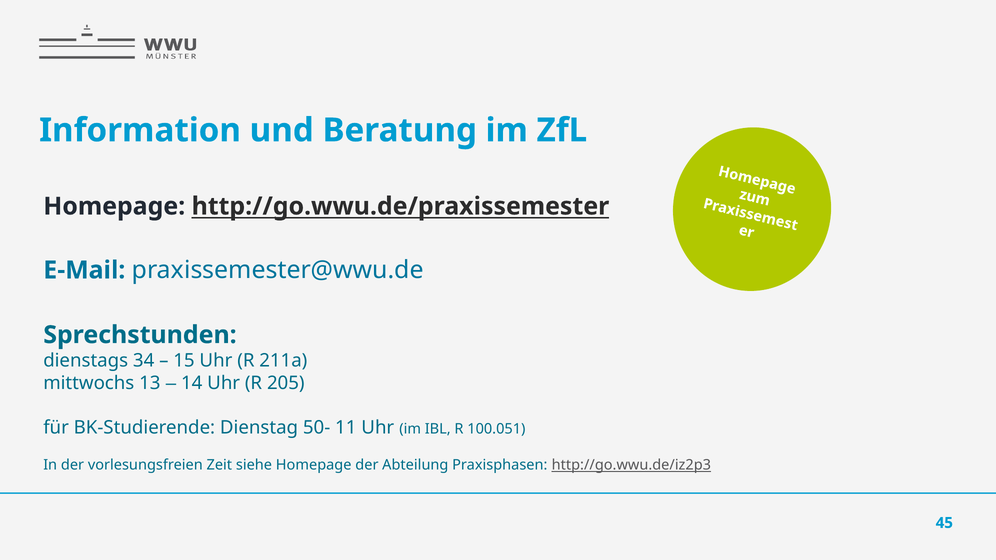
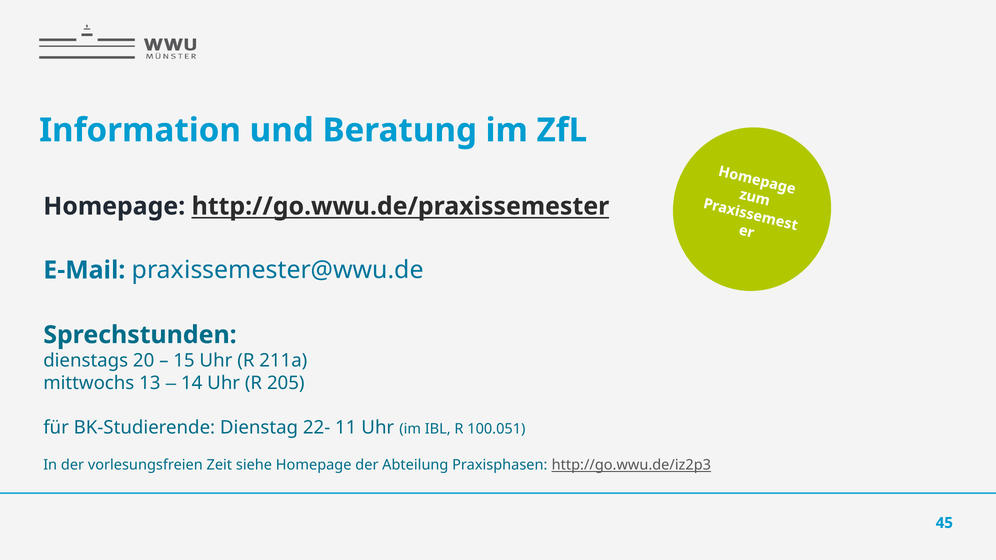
34: 34 -> 20
50-: 50- -> 22-
